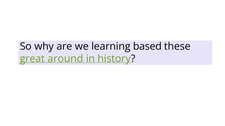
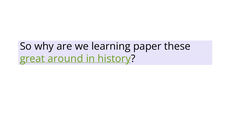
based: based -> paper
